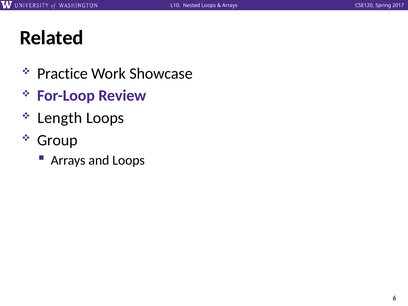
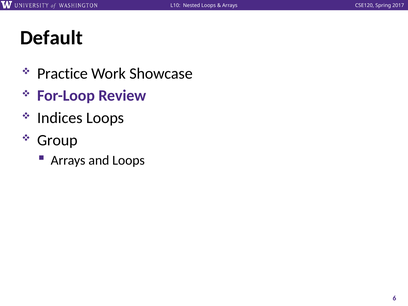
Related: Related -> Default
Length: Length -> Indices
